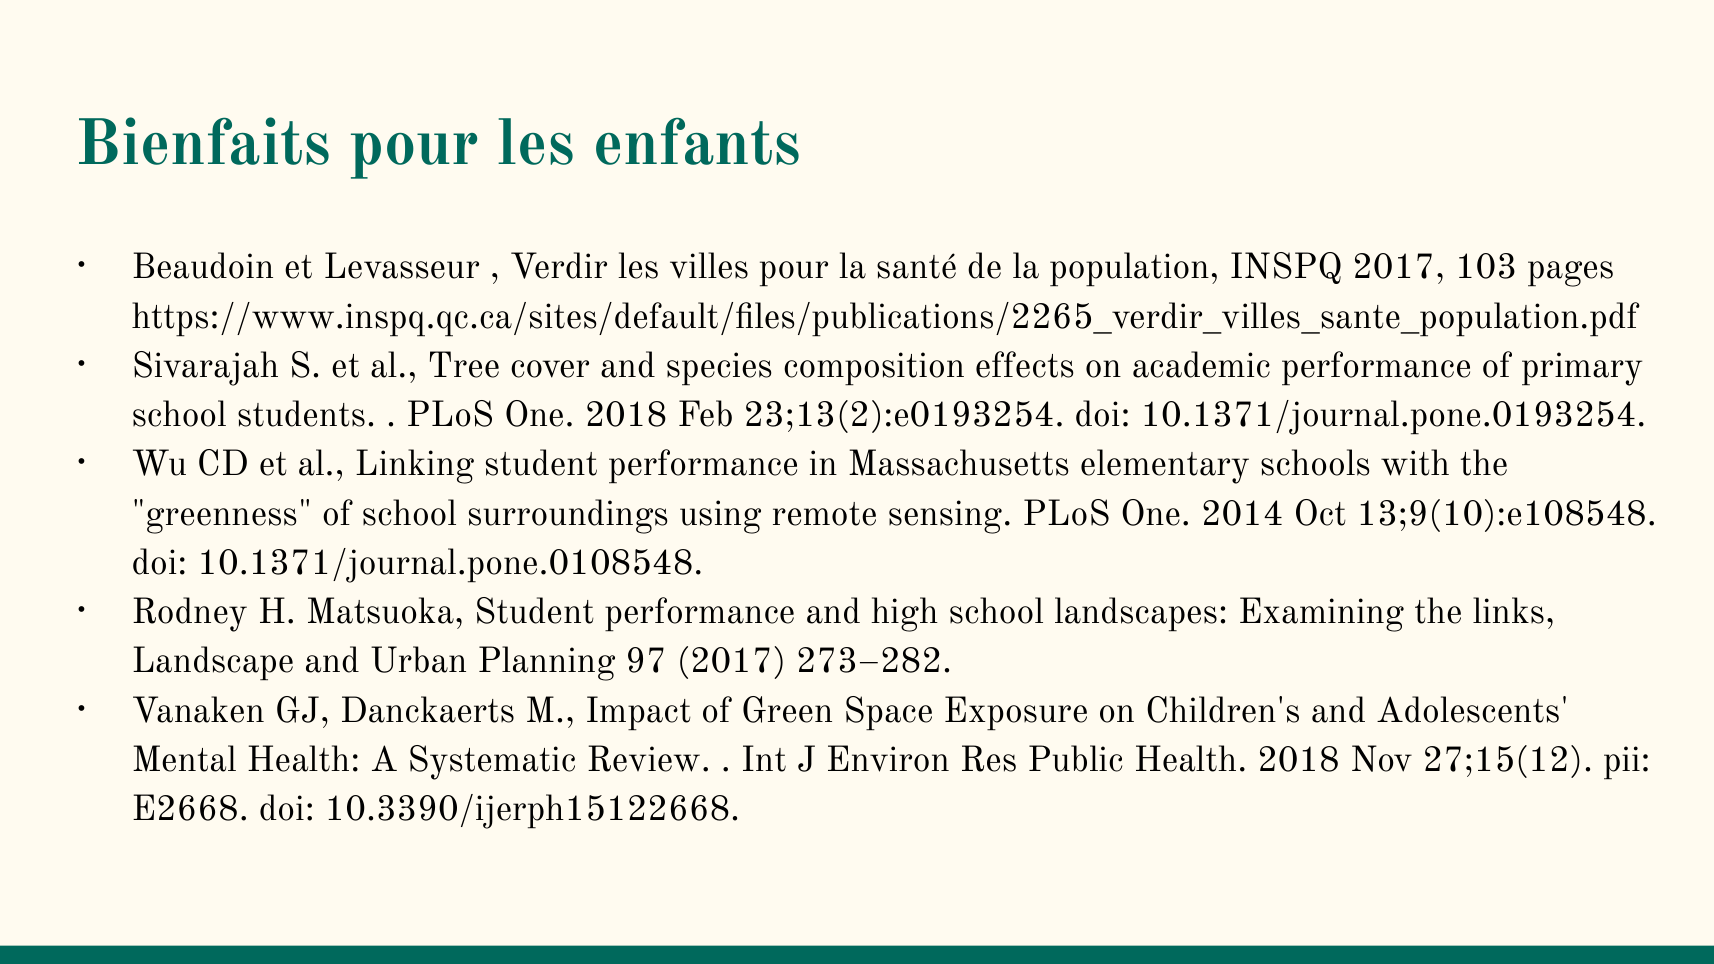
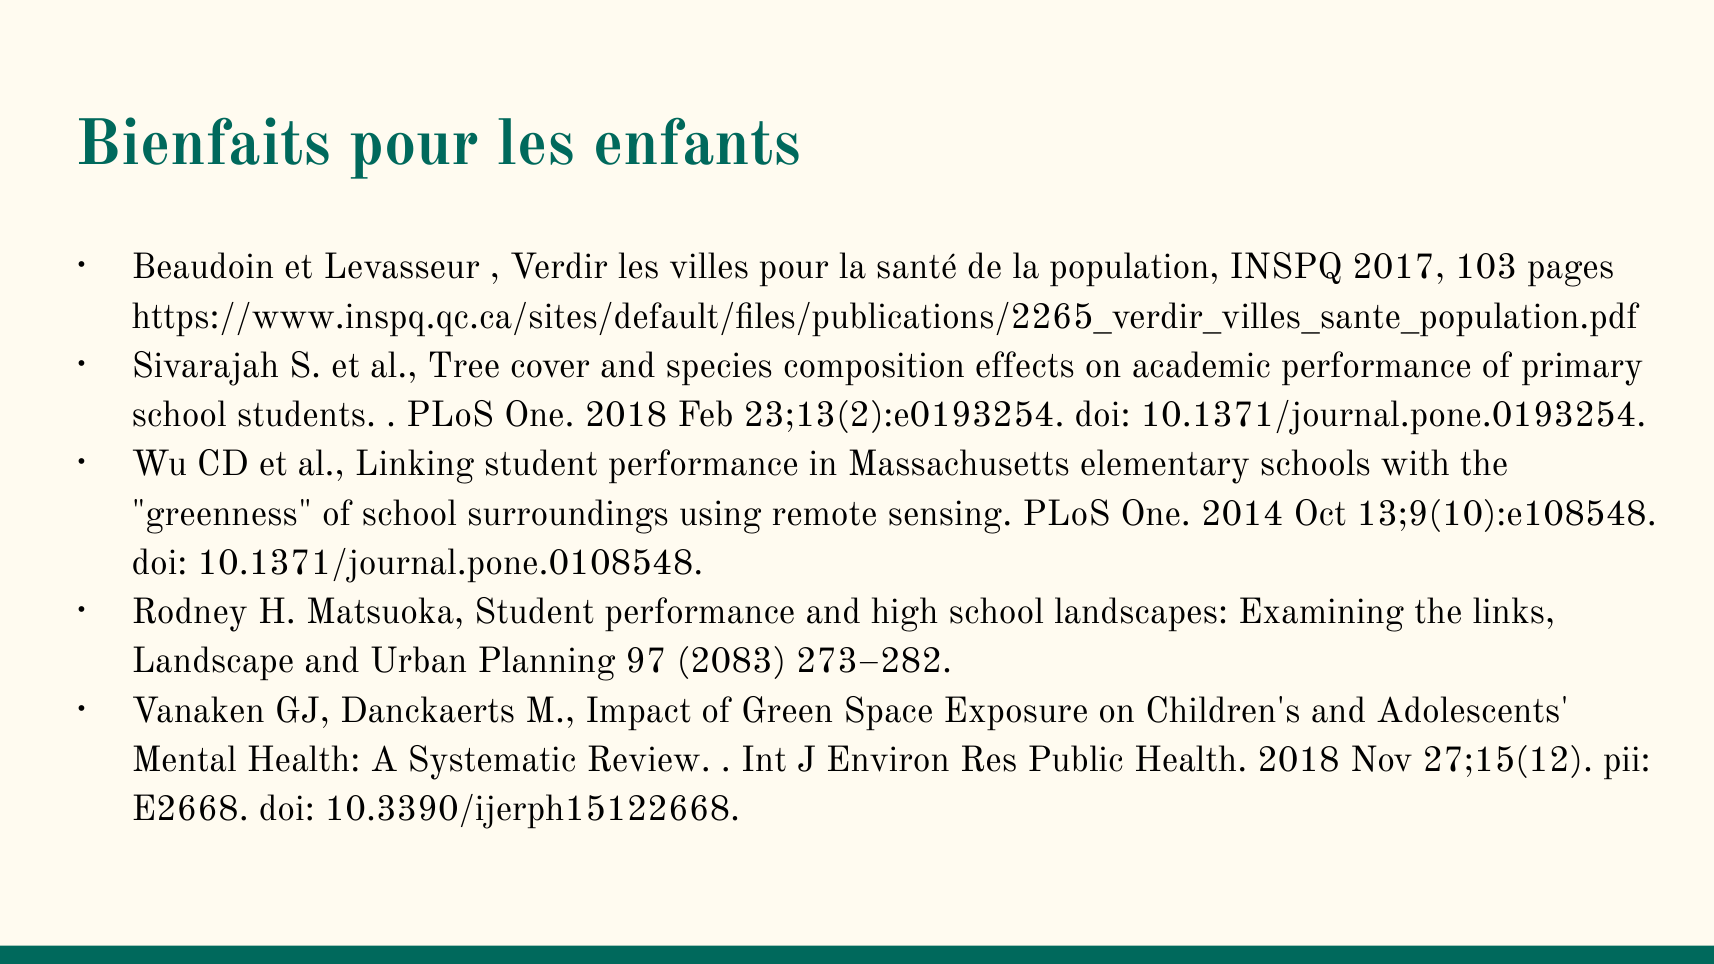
97 2017: 2017 -> 2083
